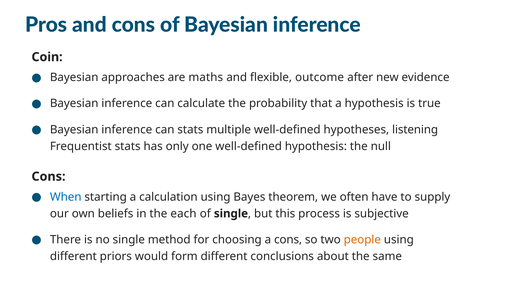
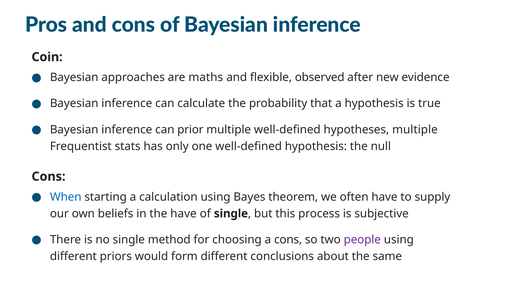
outcome: outcome -> observed
can stats: stats -> prior
hypotheses listening: listening -> multiple
the each: each -> have
people colour: orange -> purple
